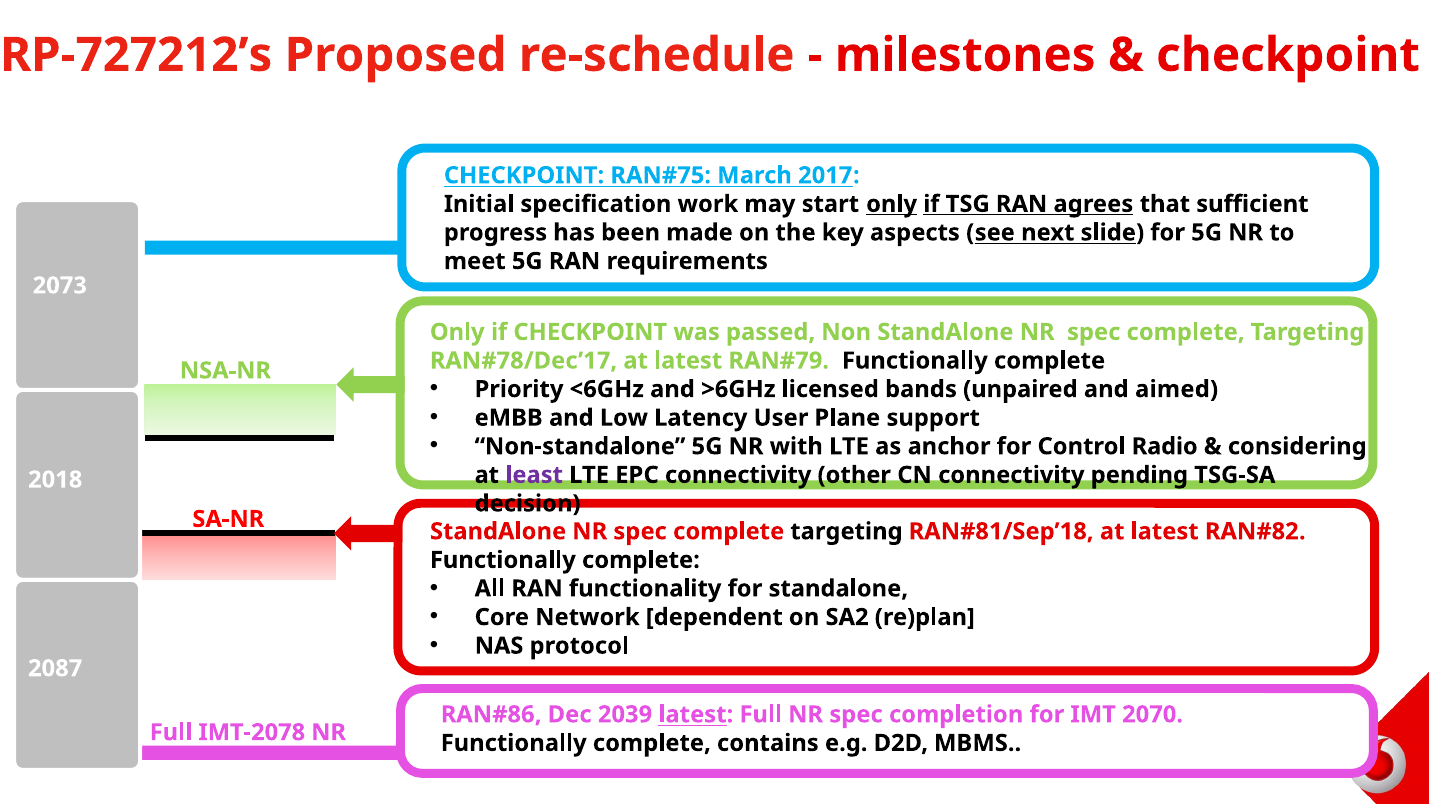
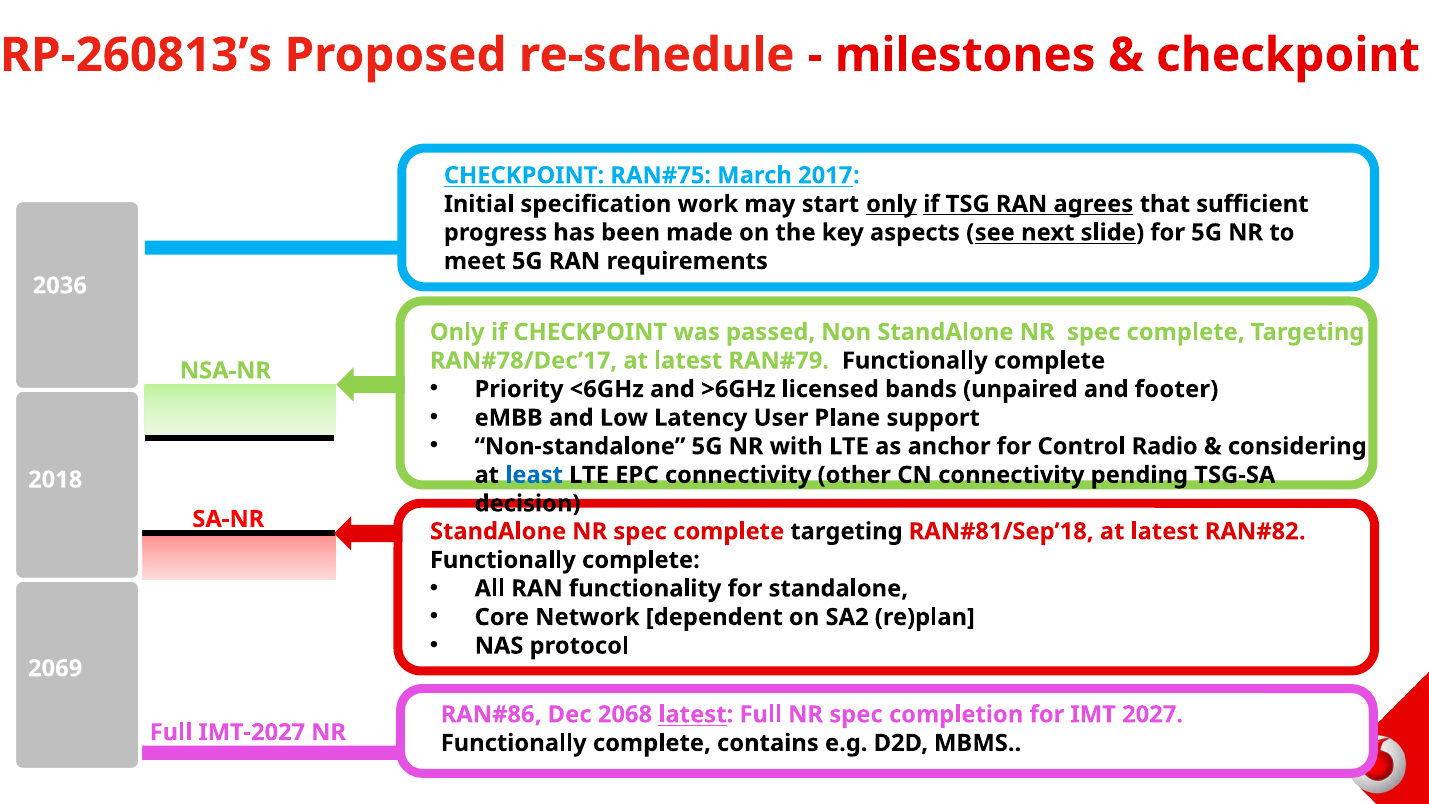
RP-727212’s: RP-727212’s -> RP-260813’s
2073: 2073 -> 2036
aimed: aimed -> footer
least colour: purple -> blue
2087: 2087 -> 2069
2039: 2039 -> 2068
2070: 2070 -> 2027
IMT-2078: IMT-2078 -> IMT-2027
